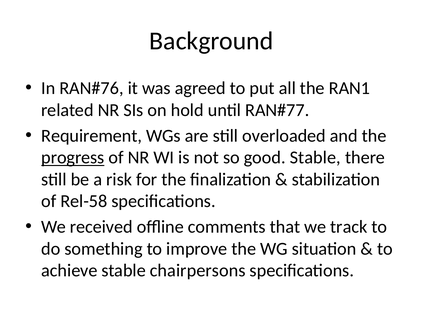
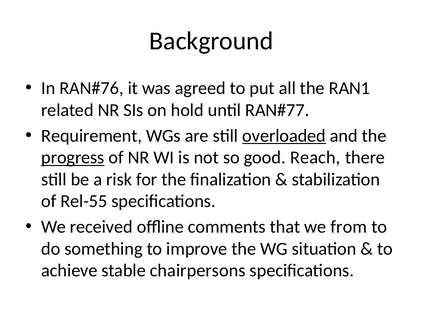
overloaded underline: none -> present
good Stable: Stable -> Reach
Rel-58: Rel-58 -> Rel-55
track: track -> from
